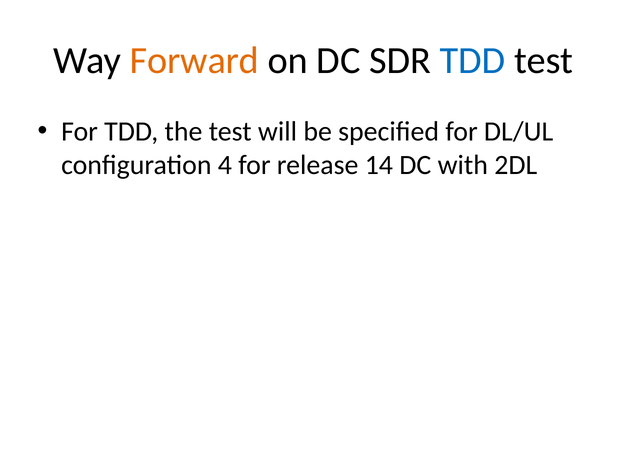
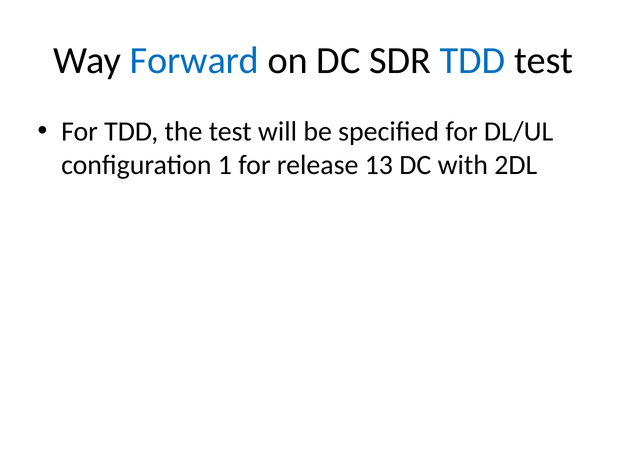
Forward colour: orange -> blue
4: 4 -> 1
14: 14 -> 13
